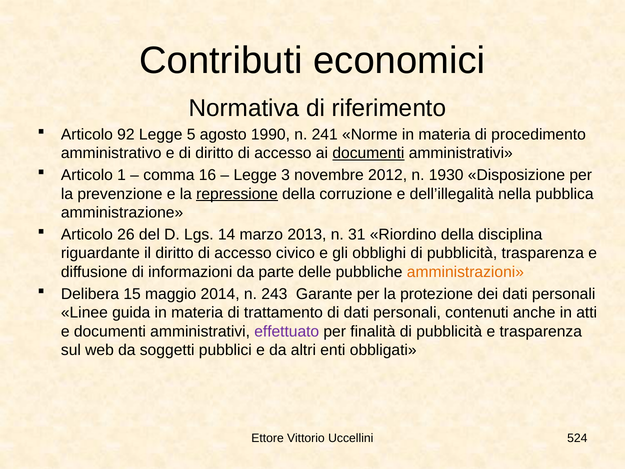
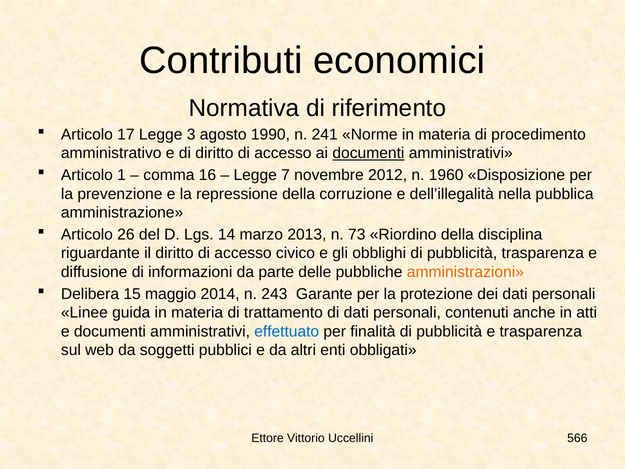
92: 92 -> 17
5: 5 -> 3
3: 3 -> 7
1930: 1930 -> 1960
repressione underline: present -> none
31: 31 -> 73
effettuato colour: purple -> blue
524: 524 -> 566
